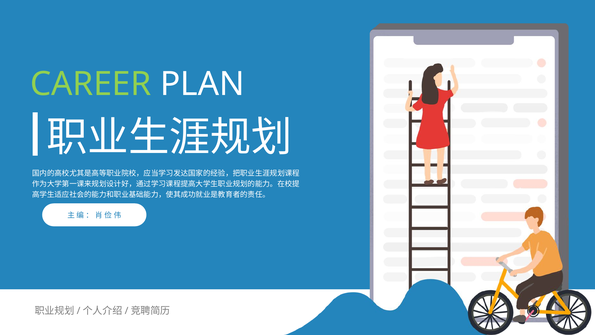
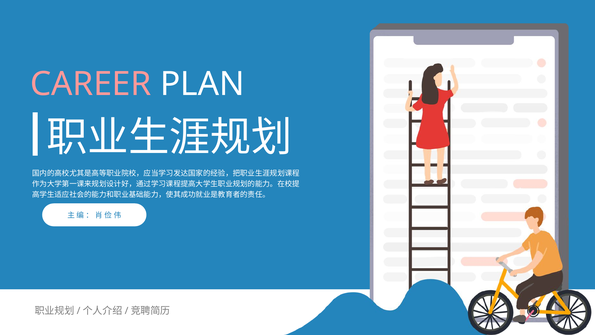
CAREER colour: light green -> pink
